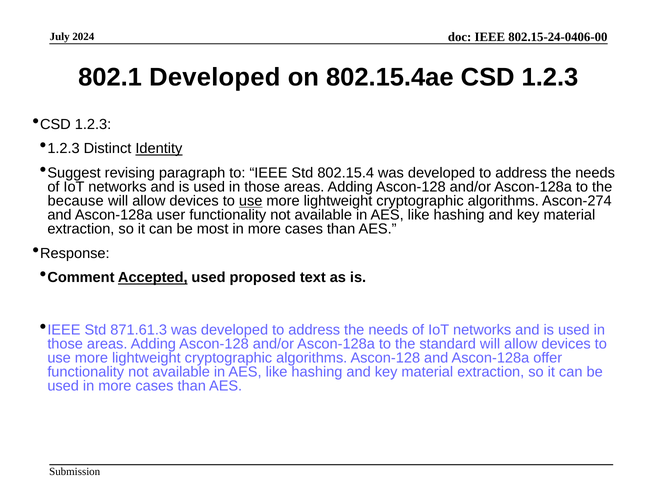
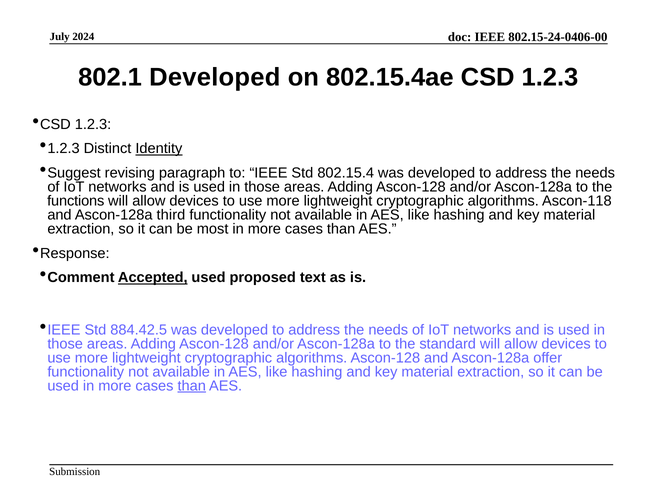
because: because -> functions
use at (251, 201) underline: present -> none
Ascon-274: Ascon-274 -> Ascon-118
user: user -> third
871.61.3: 871.61.3 -> 884.42.5
than at (192, 386) underline: none -> present
